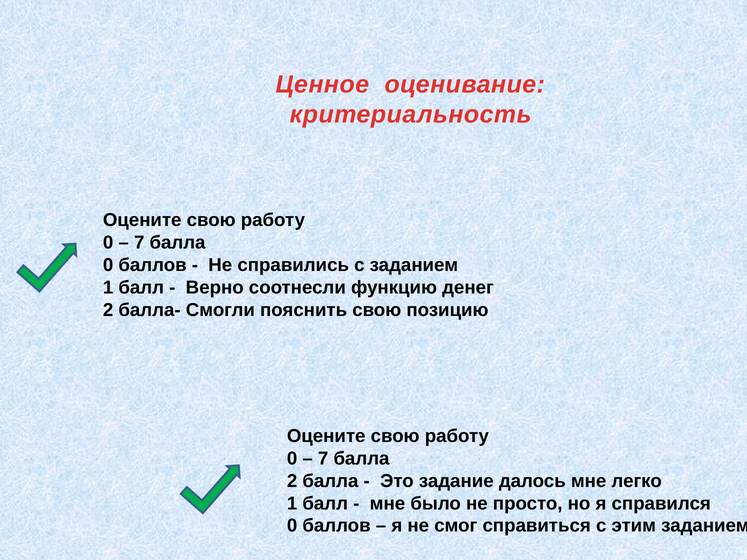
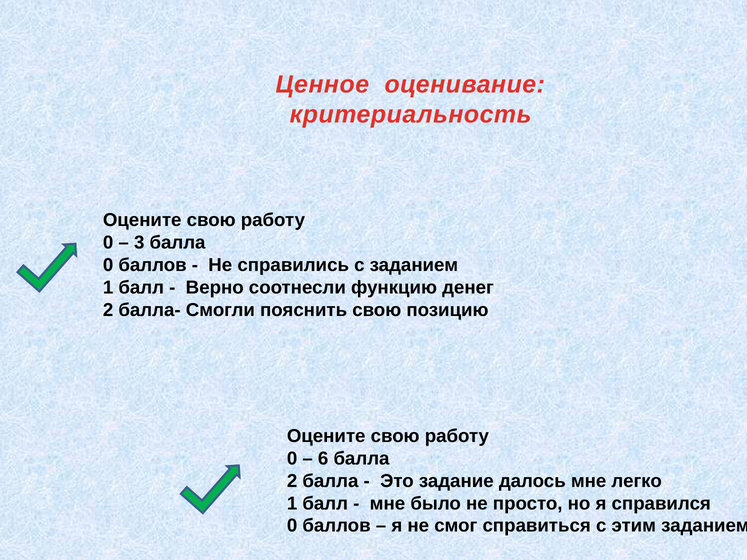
7 at (139, 243): 7 -> 3
7 at (323, 459): 7 -> 6
